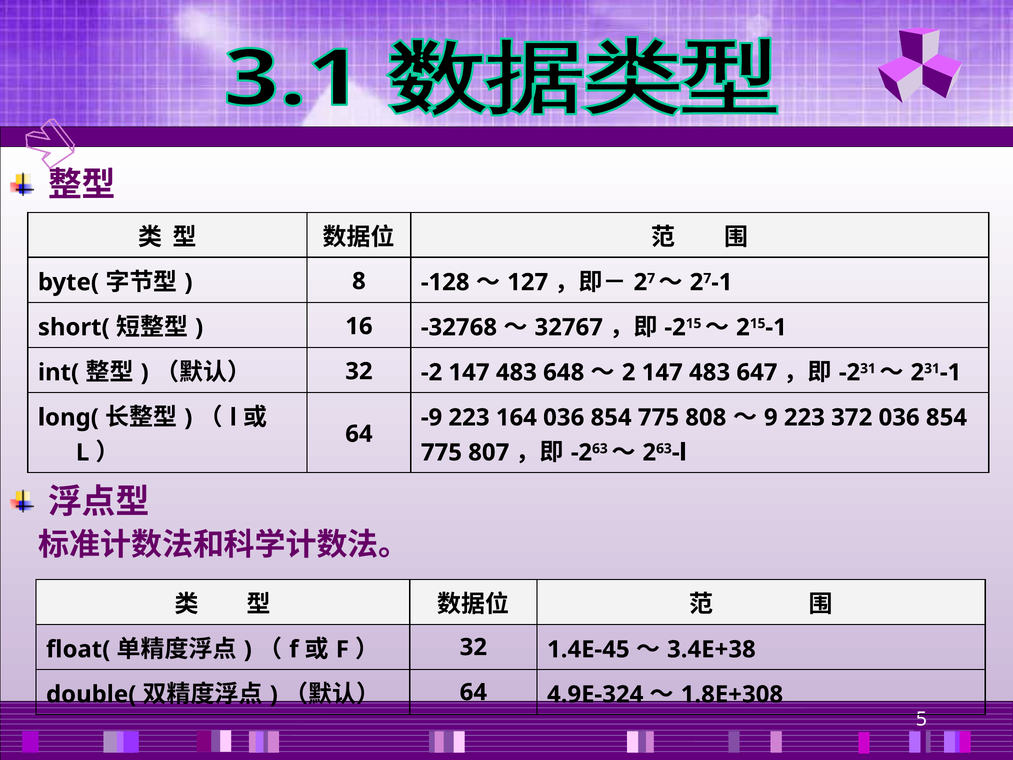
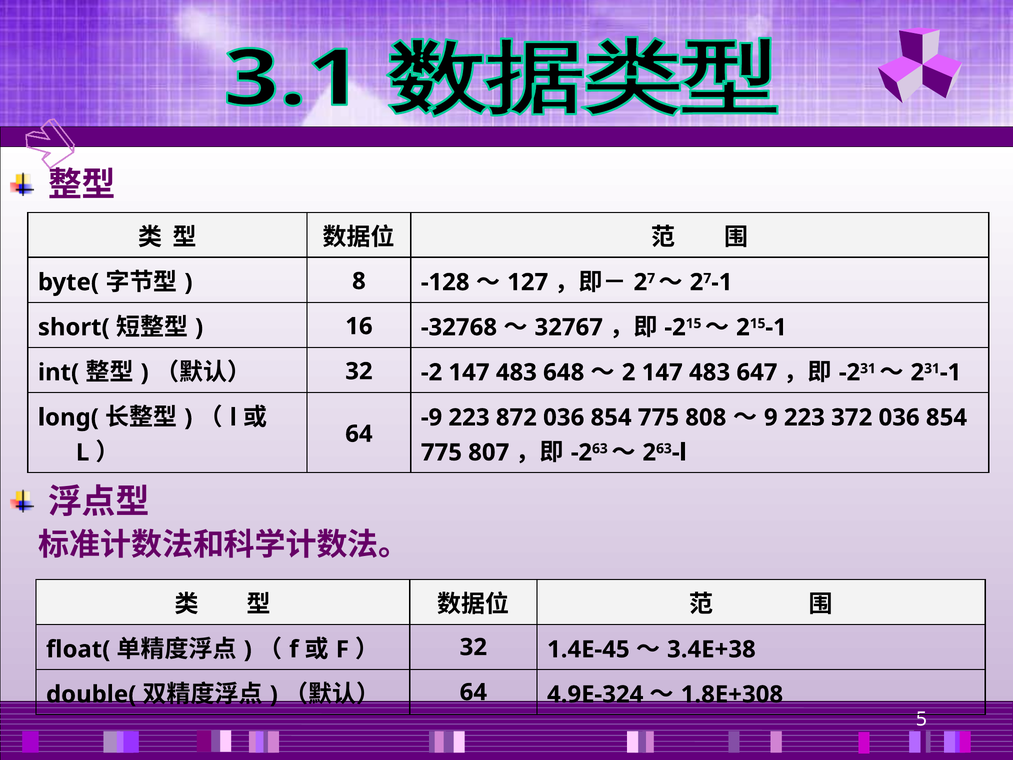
164: 164 -> 872
